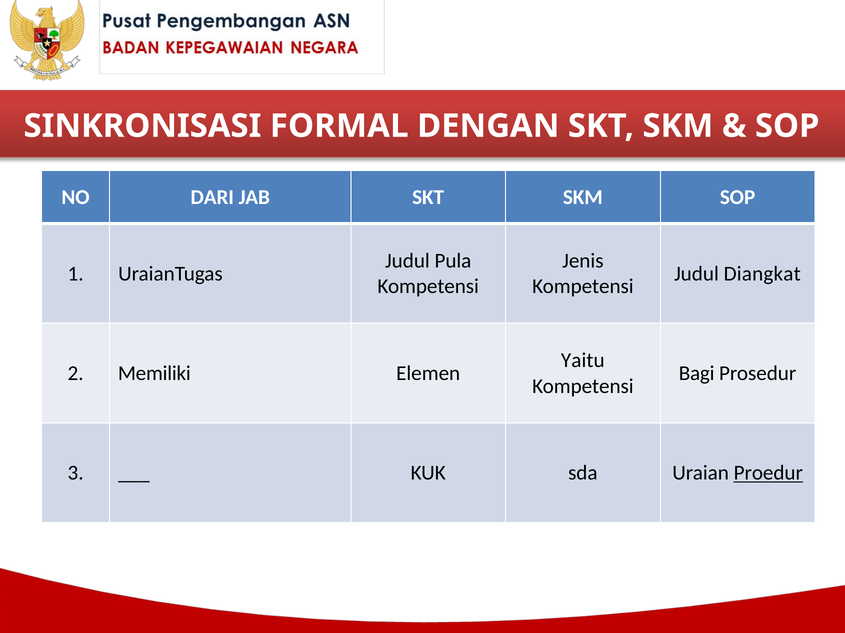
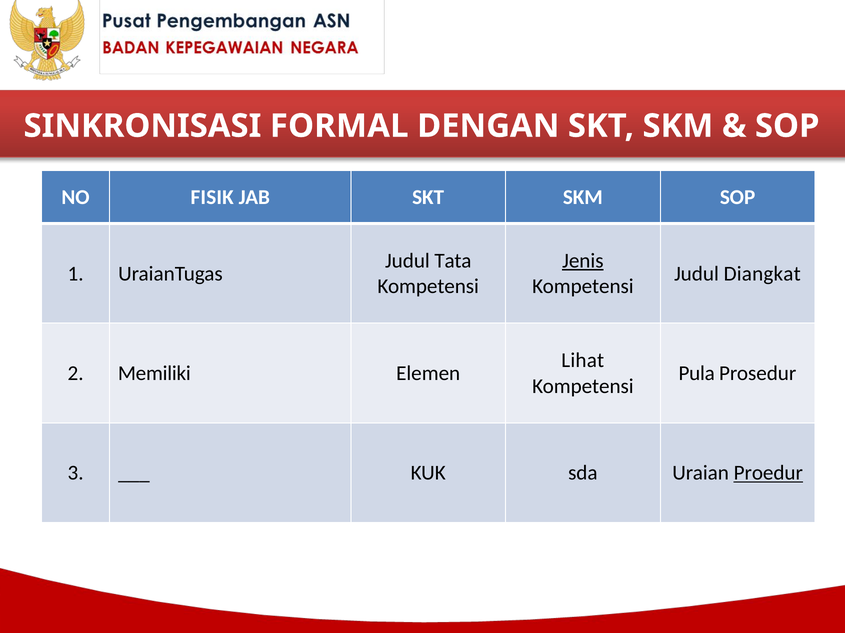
DARI: DARI -> FISIK
Pula: Pula -> Tata
Jenis underline: none -> present
Yaitu: Yaitu -> Lihat
Bagi: Bagi -> Pula
